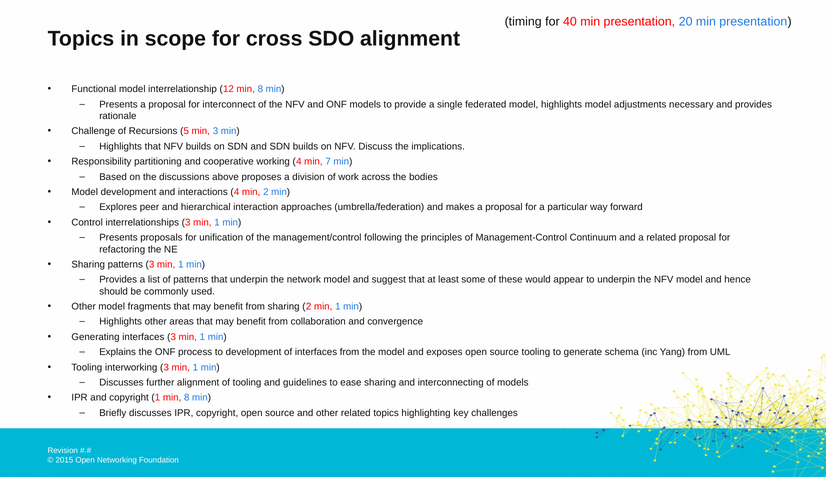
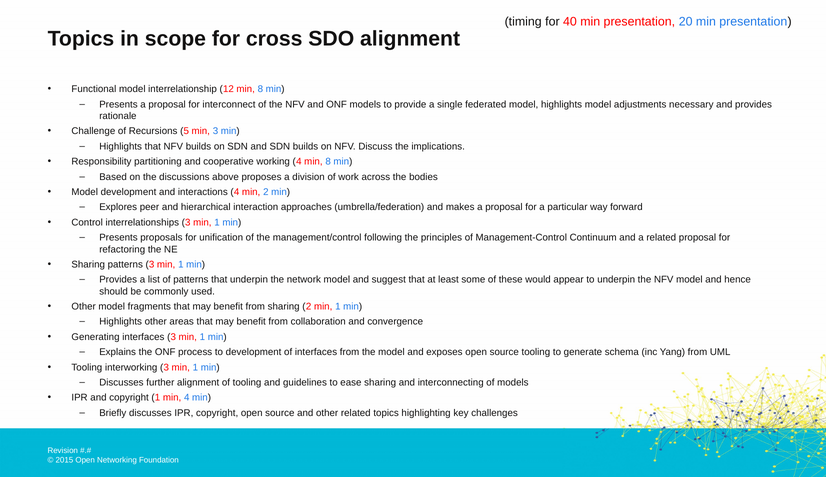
4 min 7: 7 -> 8
1 min 8: 8 -> 4
